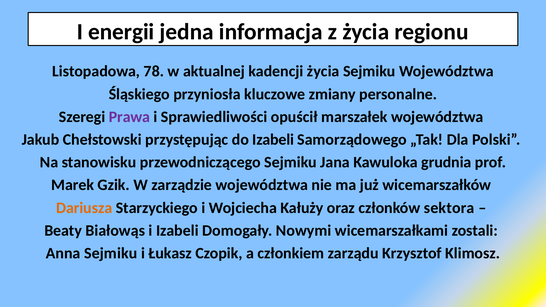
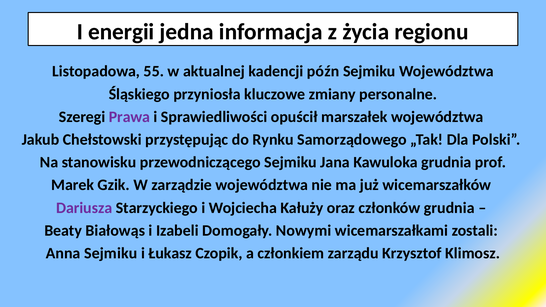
78: 78 -> 55
kadencji życia: życia -> późn
do Izabeli: Izabeli -> Rynku
Dariusza colour: orange -> purple
członków sektora: sektora -> grudnia
